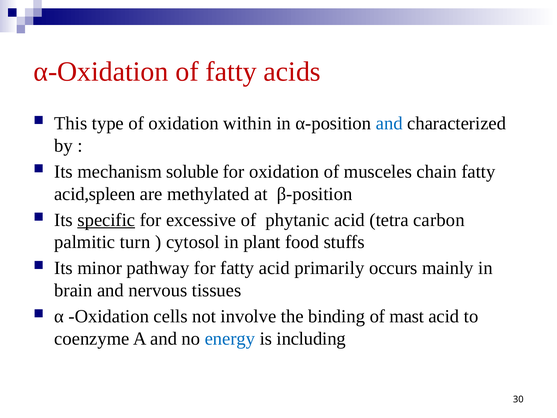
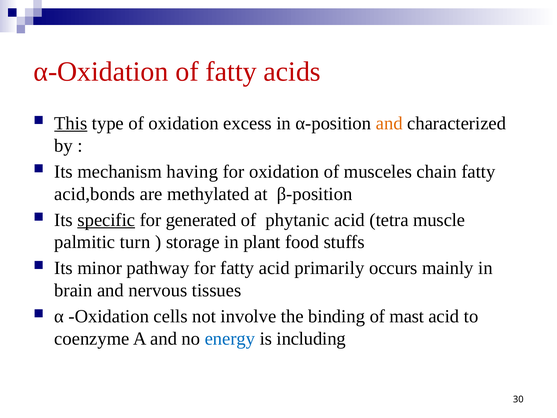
This underline: none -> present
within: within -> excess
and at (389, 123) colour: blue -> orange
soluble: soluble -> having
acid,spleen: acid,spleen -> acid,bonds
excessive: excessive -> generated
carbon: carbon -> muscle
cytosol: cytosol -> storage
